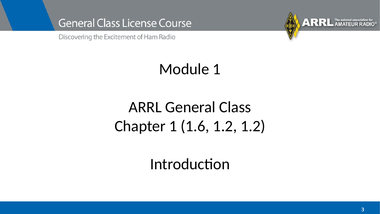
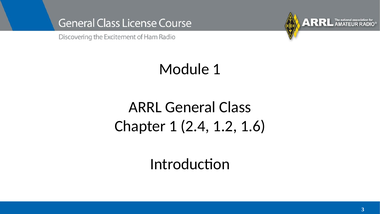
1.6: 1.6 -> 2.4
1.2 1.2: 1.2 -> 1.6
